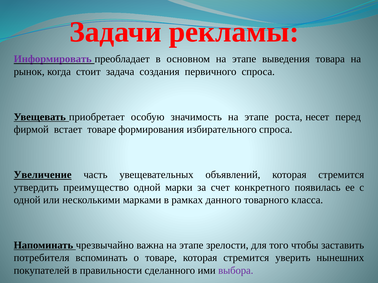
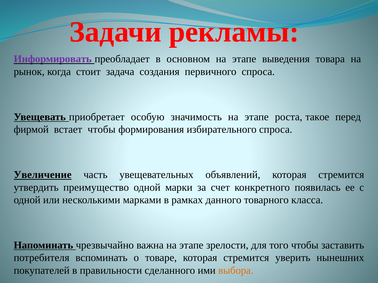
несет: несет -> такое
встает товаре: товаре -> чтобы
выбора colour: purple -> orange
